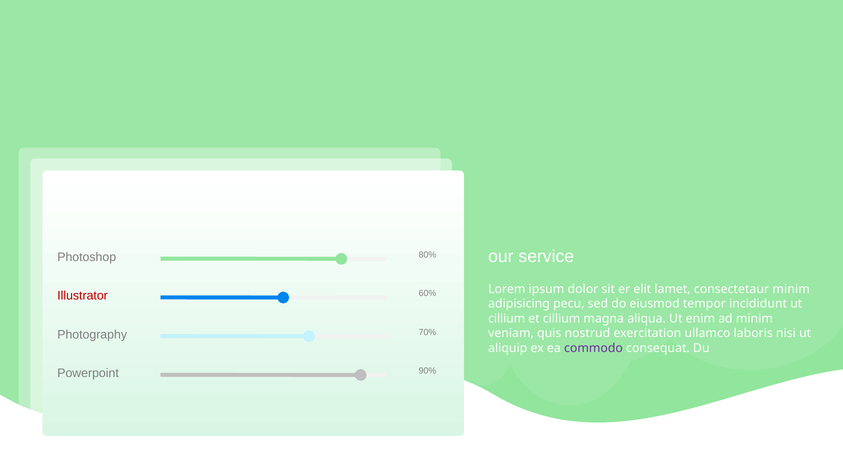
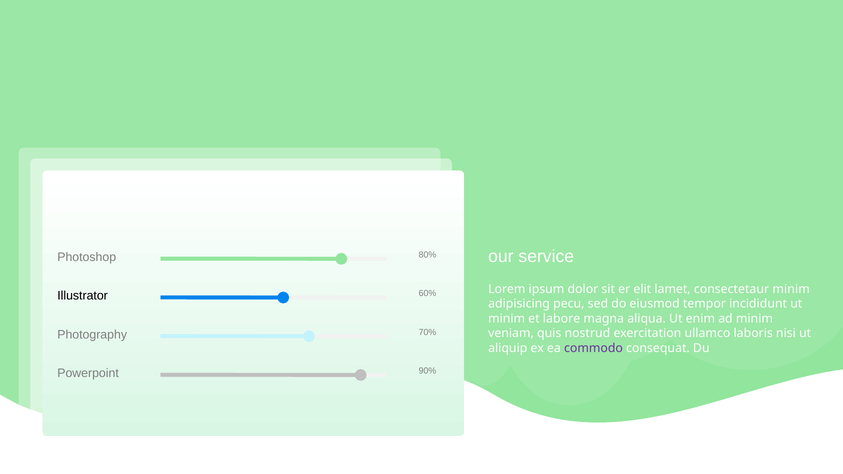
Illustrator colour: red -> black
cillium at (507, 319): cillium -> minim
et cillium: cillium -> labore
